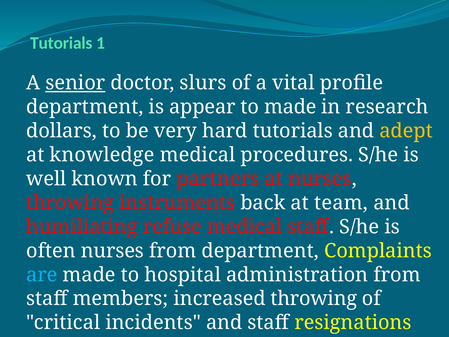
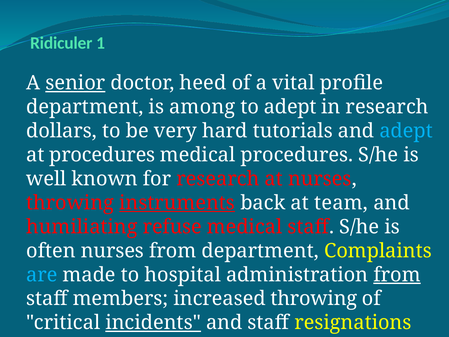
Tutorials at (61, 43): Tutorials -> Ridiculer
slurs: slurs -> heed
appear: appear -> among
to made: made -> adept
adept at (406, 131) colour: yellow -> light blue
at knowledge: knowledge -> procedures
for partners: partners -> research
from at (397, 275) underline: none -> present
incidents underline: none -> present
